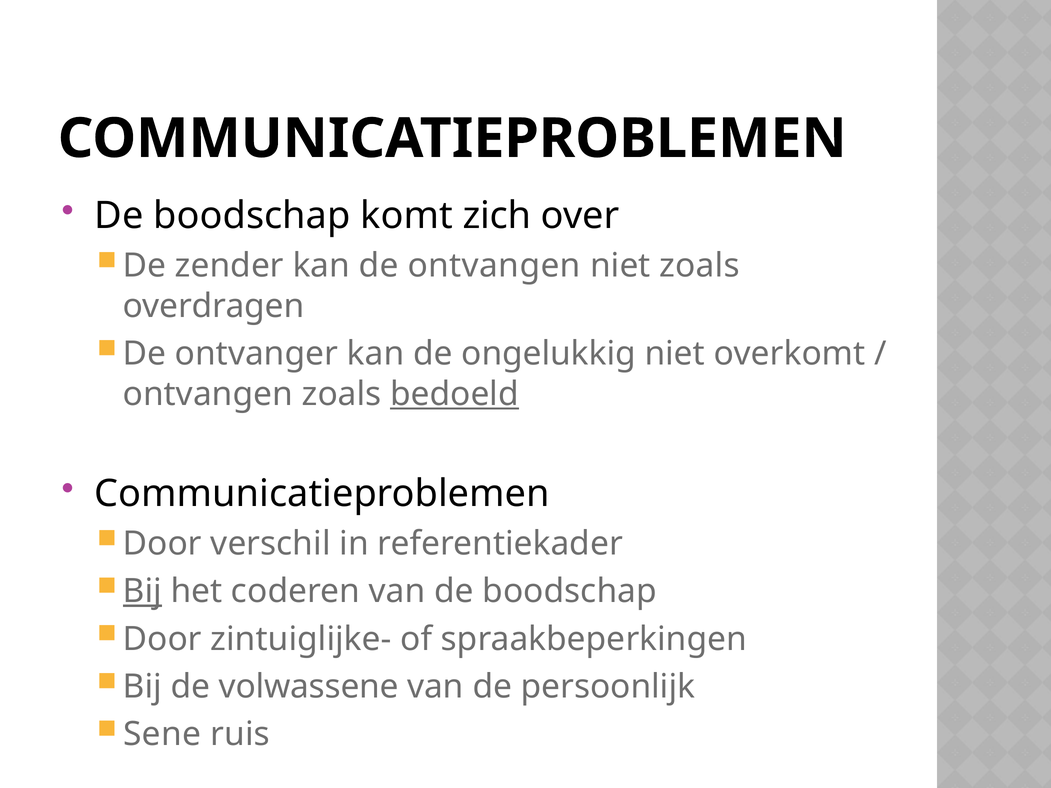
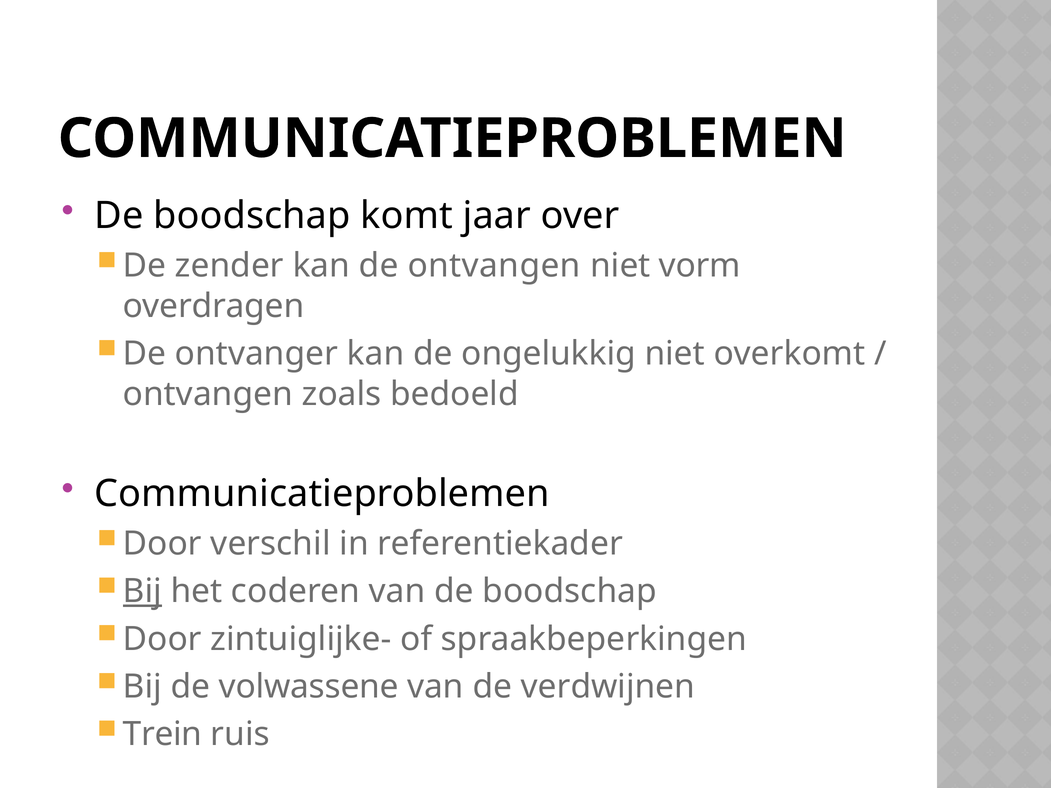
zich: zich -> jaar
niet zoals: zoals -> vorm
bedoeld underline: present -> none
persoonlijk: persoonlijk -> verdwijnen
Sene: Sene -> Trein
